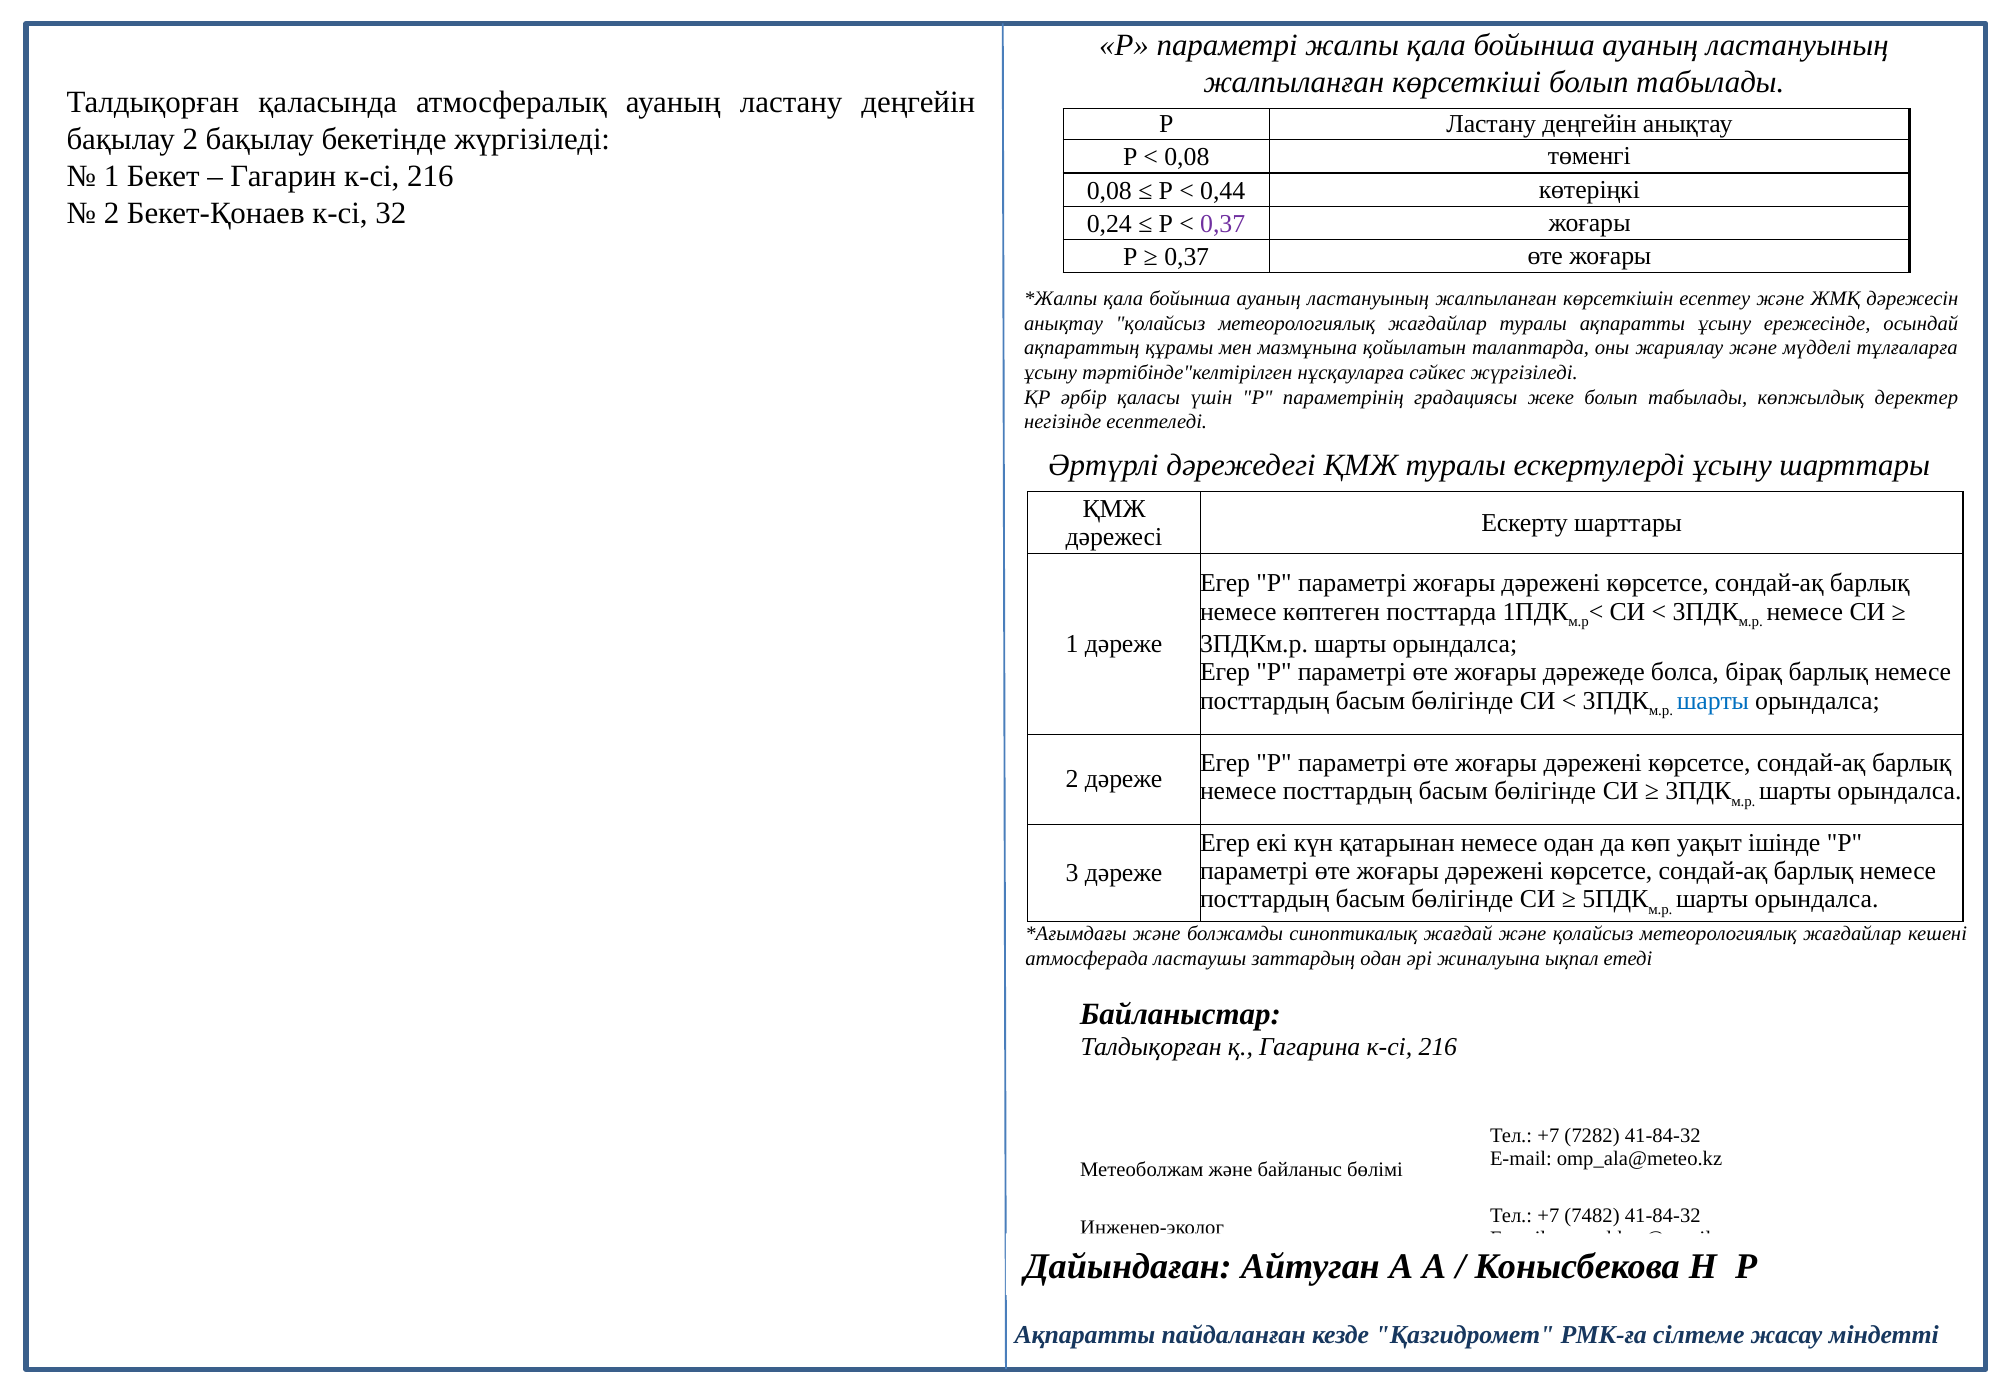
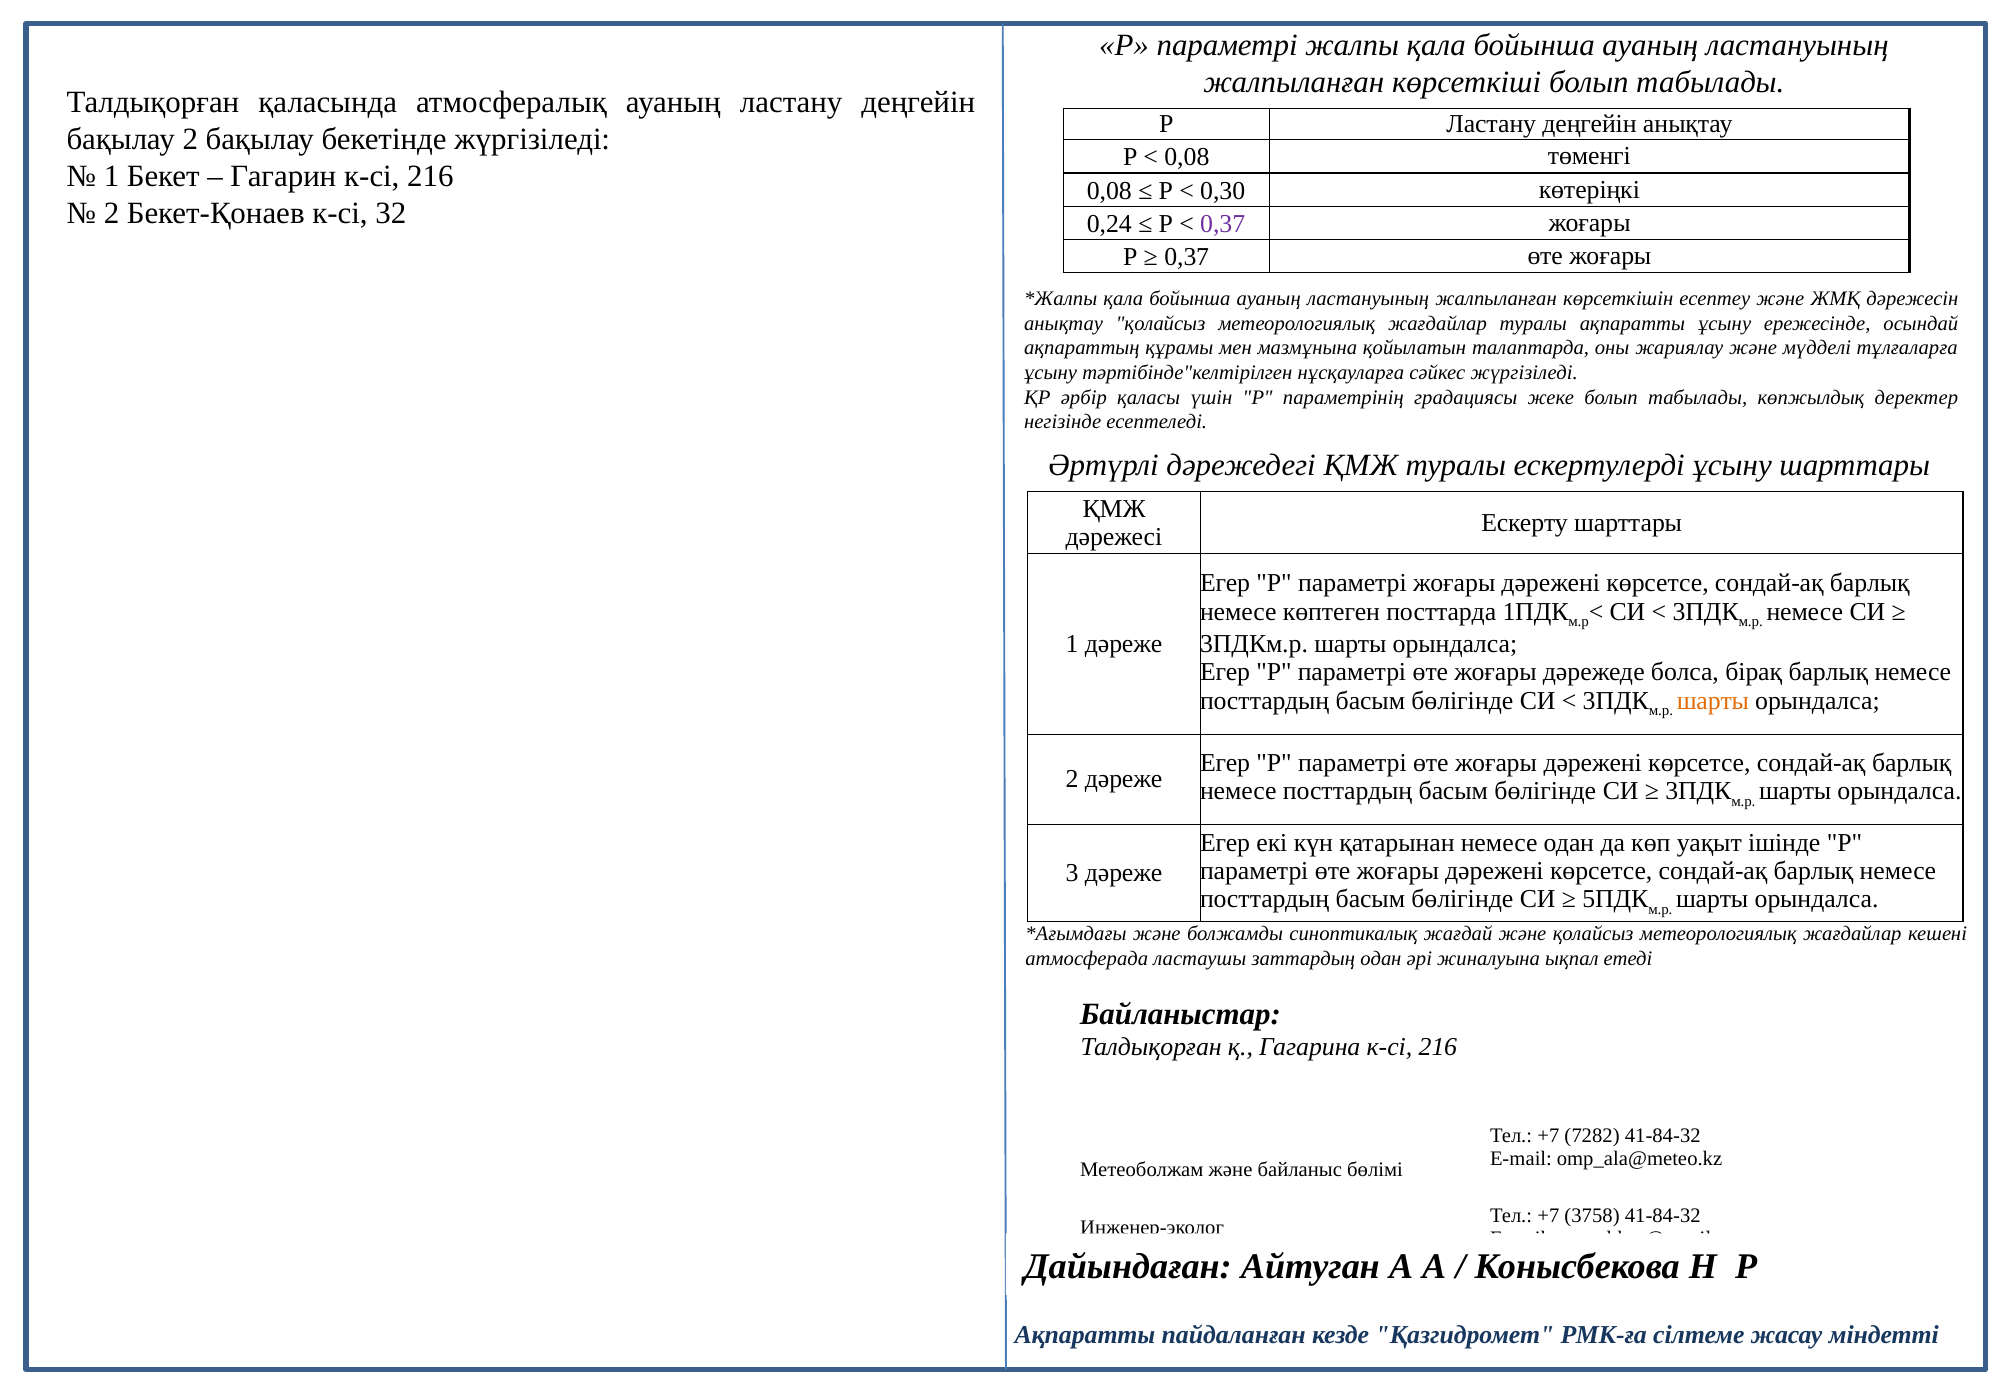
0,44: 0,44 -> 0,30
шарты at (1713, 701) colour: blue -> orange
7482: 7482 -> 3758
